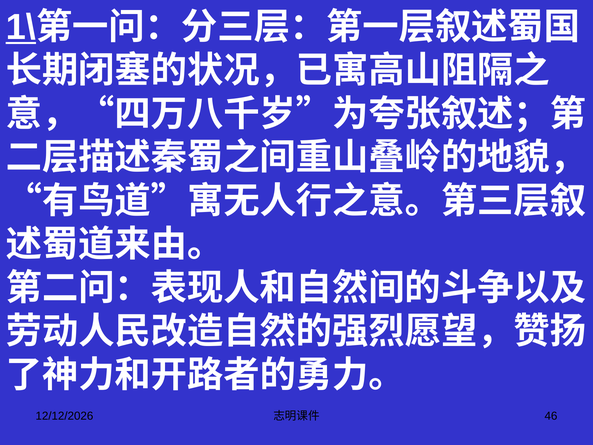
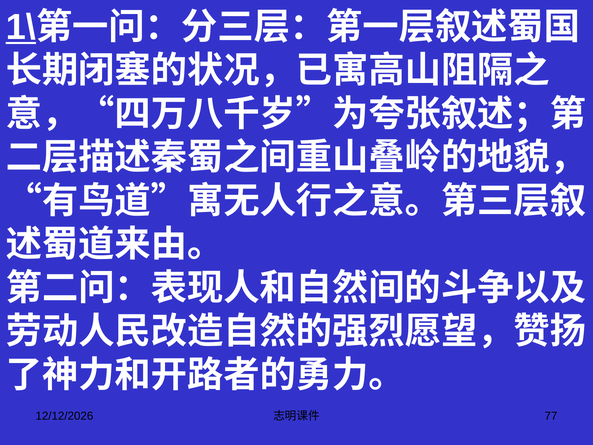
46: 46 -> 77
